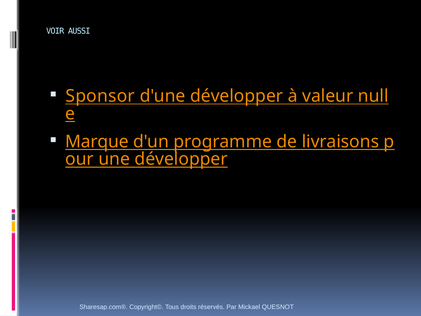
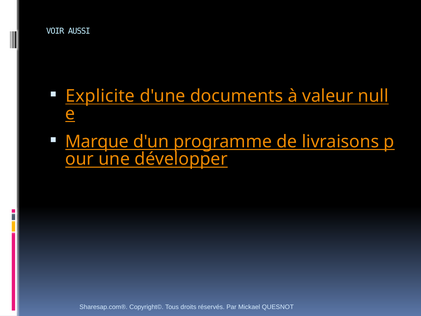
Sponsor: Sponsor -> Explicite
d'une développer: développer -> documents
